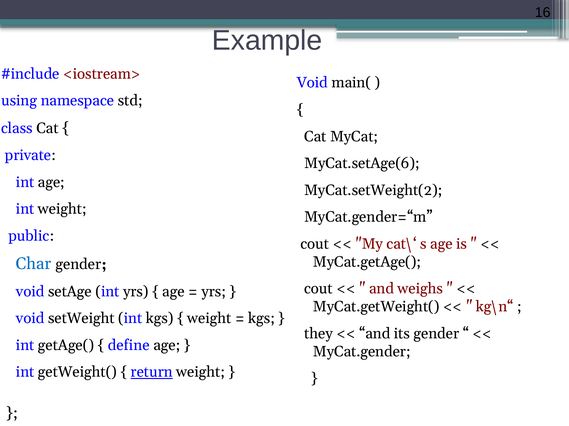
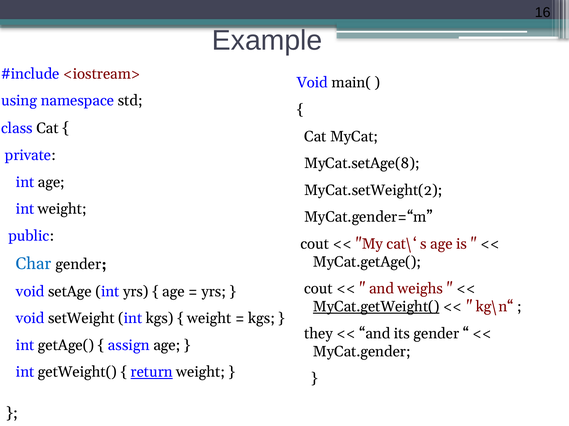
MyCat.setAge(6: MyCat.setAge(6 -> MyCat.setAge(8
MyCat.getWeight( underline: none -> present
define: define -> assign
